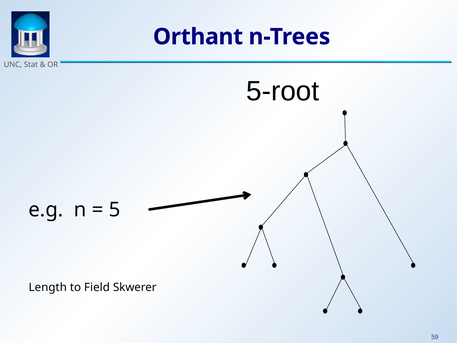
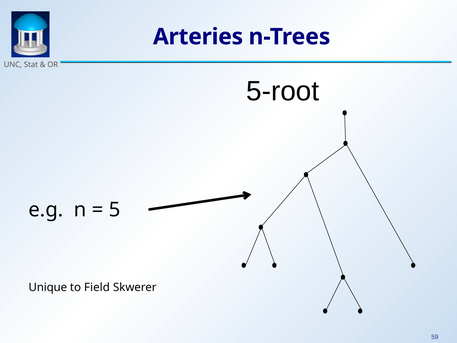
Orthant: Orthant -> Arteries
Length: Length -> Unique
